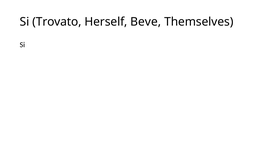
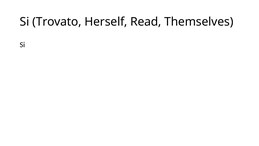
Beve: Beve -> Read
